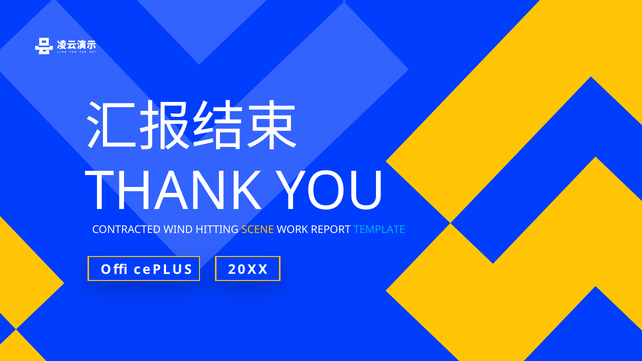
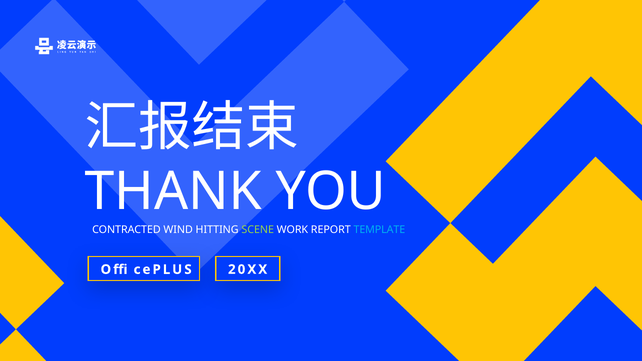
SCENE colour: yellow -> light green
